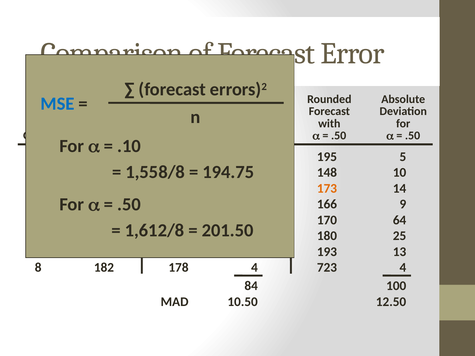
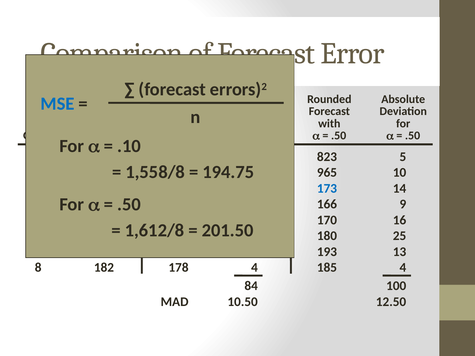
195: 195 -> 823
148: 148 -> 965
173 at (327, 188) colour: orange -> blue
170 64: 64 -> 16
723: 723 -> 185
